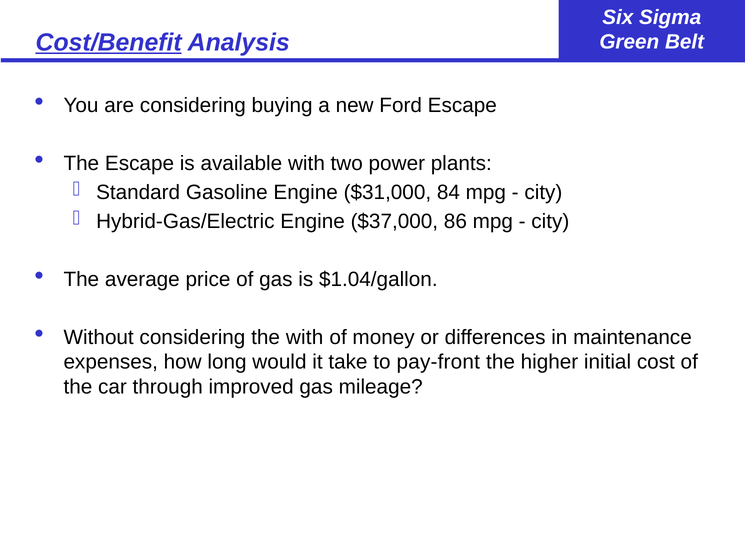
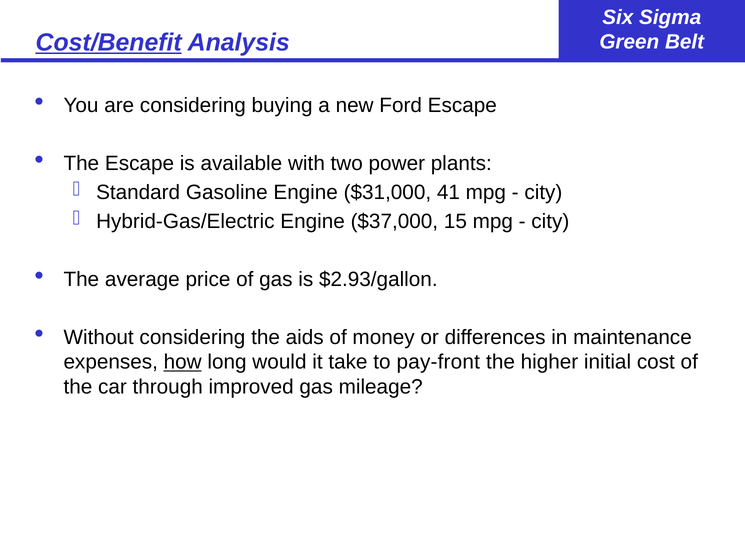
84: 84 -> 41
86: 86 -> 15
$1.04/gallon: $1.04/gallon -> $2.93/gallon
the with: with -> aids
how underline: none -> present
